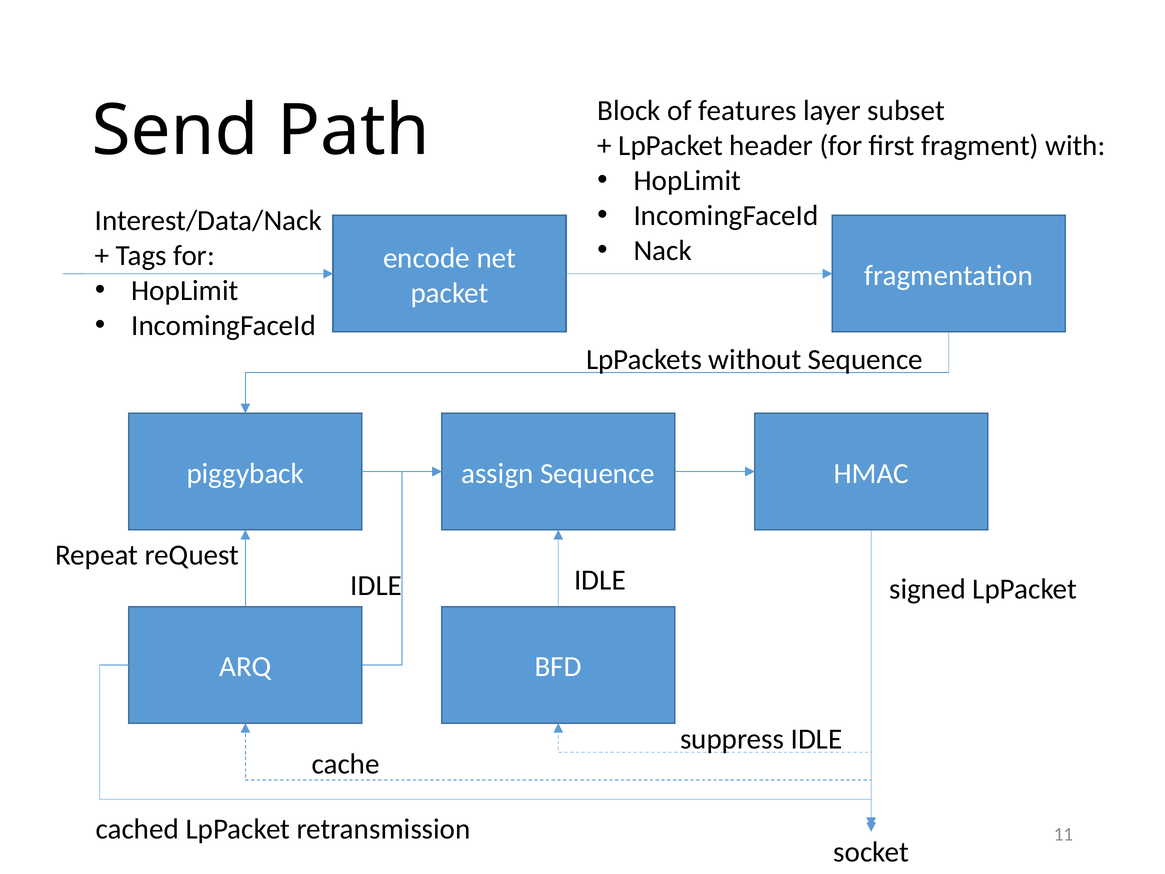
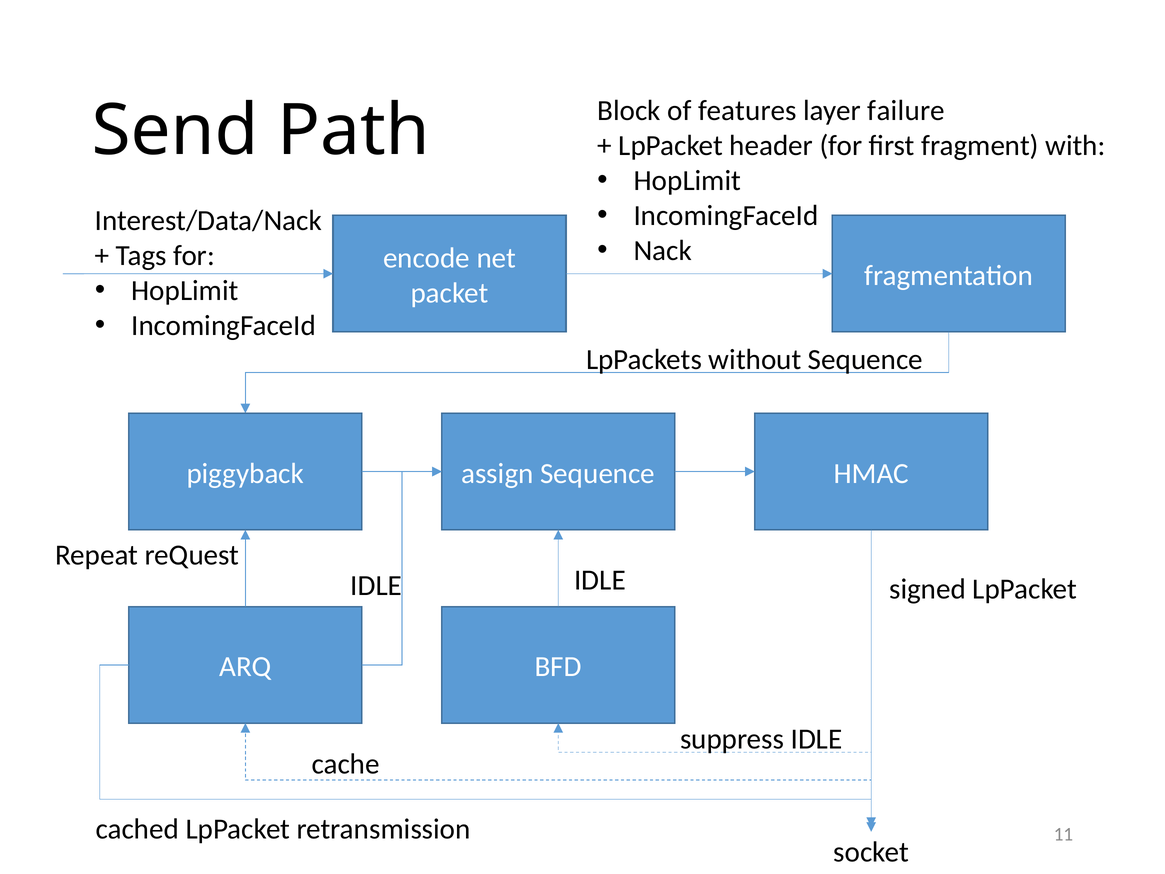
subset: subset -> failure
